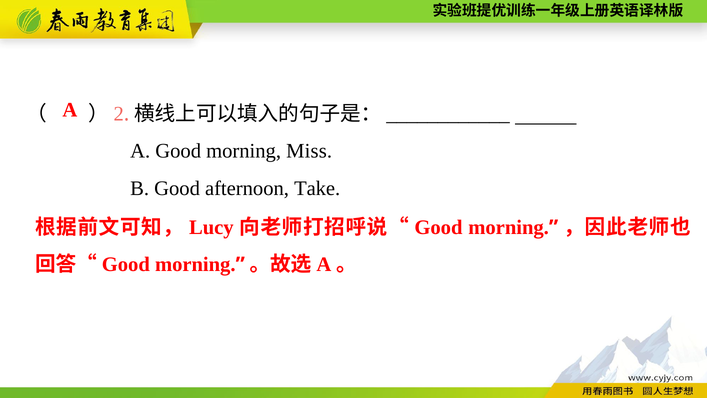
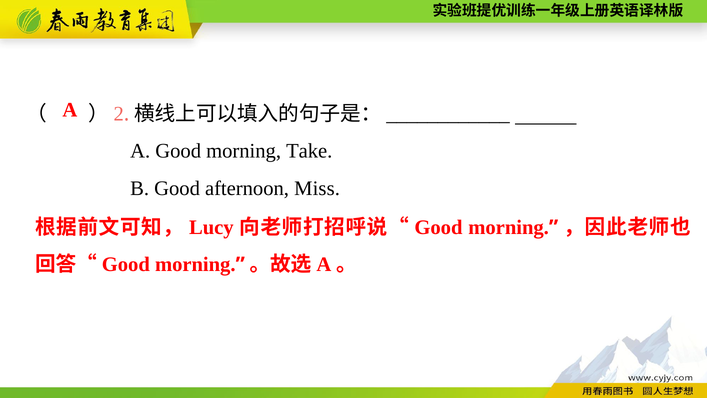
Miss: Miss -> Take
Take: Take -> Miss
